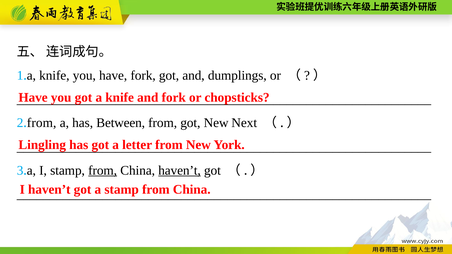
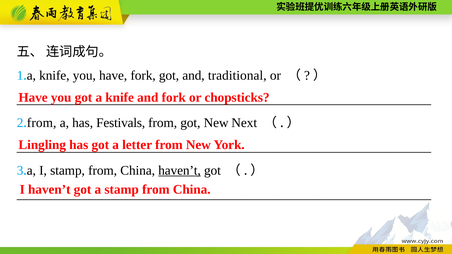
dumplings: dumplings -> traditional
Between: Between -> Festivals
from at (103, 171) underline: present -> none
